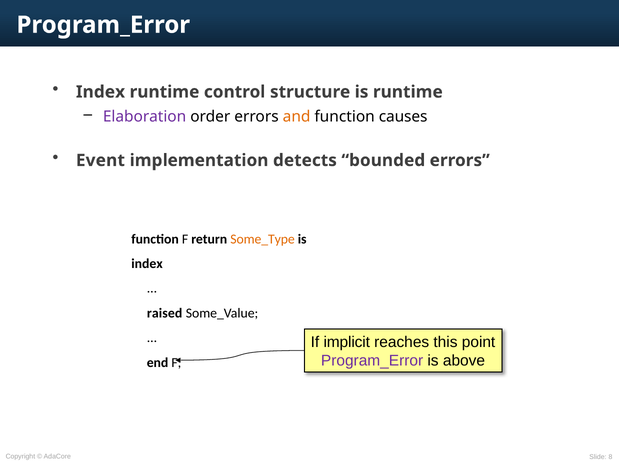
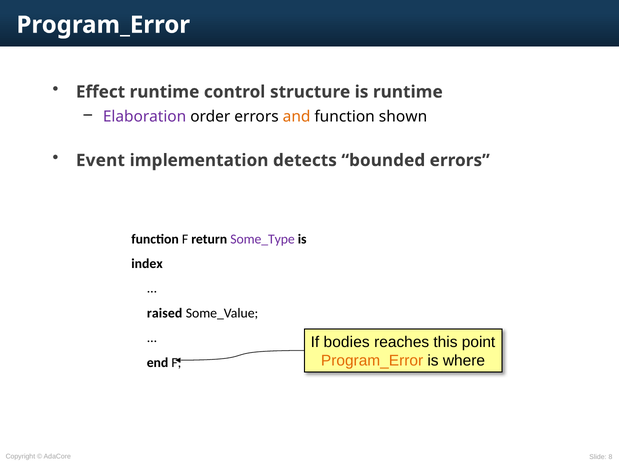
Index at (100, 92): Index -> Effect
causes: causes -> shown
Some_Type colour: orange -> purple
implicit: implicit -> bodies
Program_Error at (372, 361) colour: purple -> orange
above: above -> where
